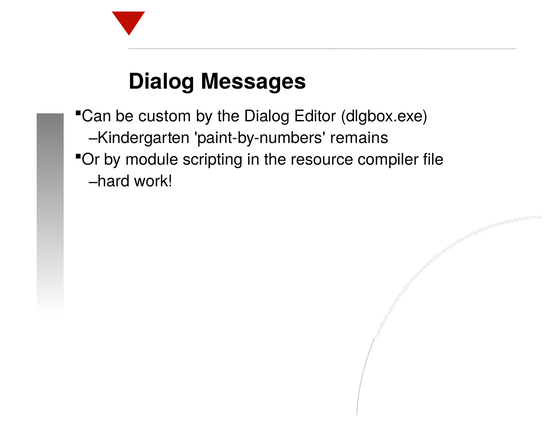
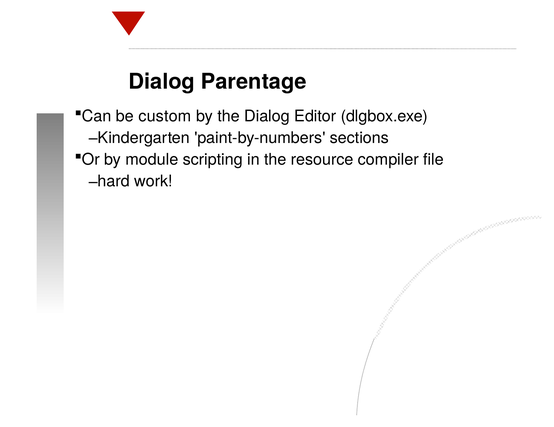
Messages: Messages -> Parentage
remains: remains -> sections
